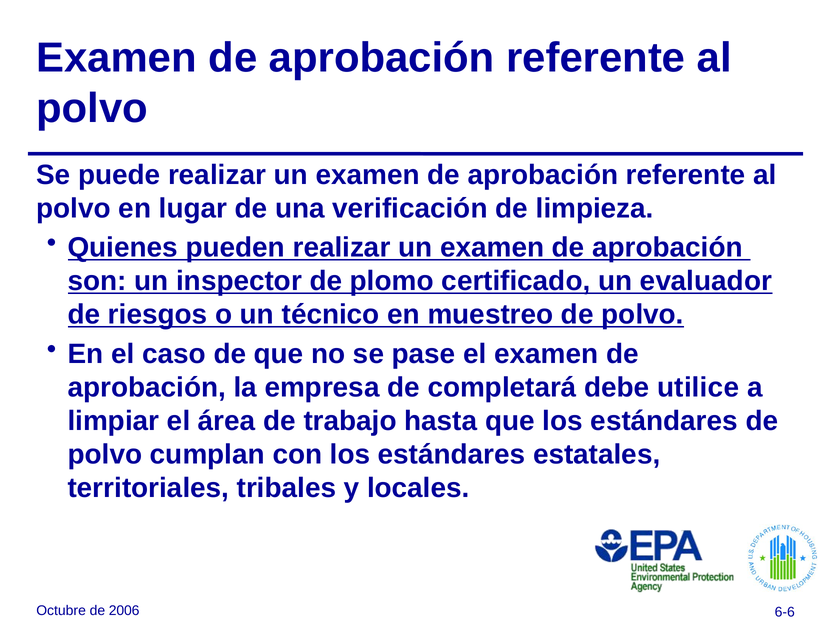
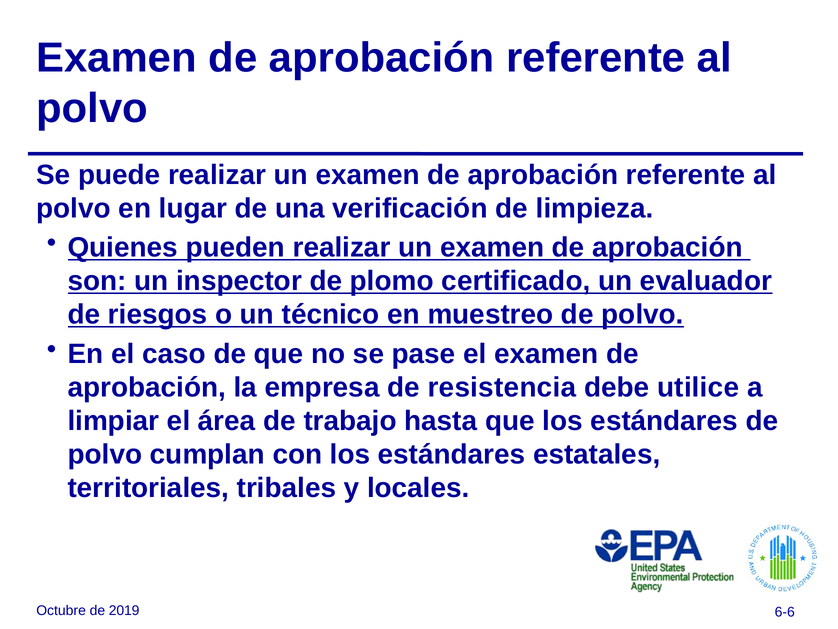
completará: completará -> resistencia
2006: 2006 -> 2019
